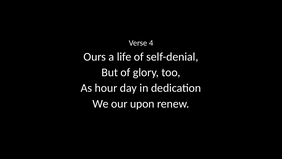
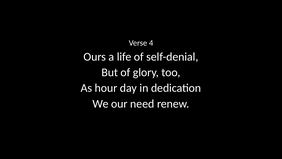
upon: upon -> need
